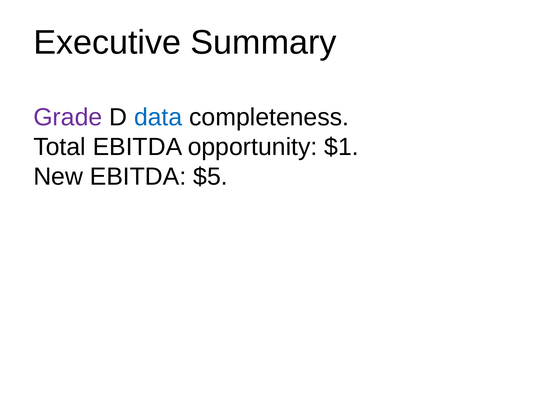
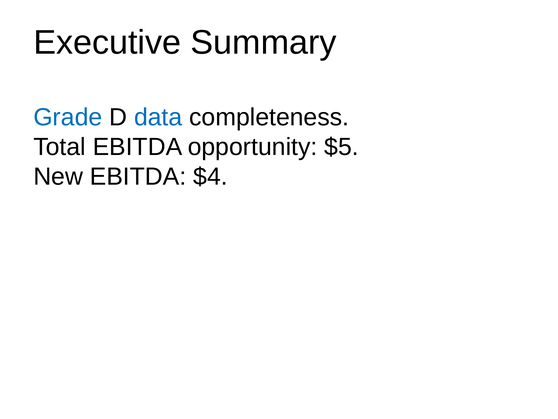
Grade colour: purple -> blue
$1: $1 -> $5
$5: $5 -> $4
